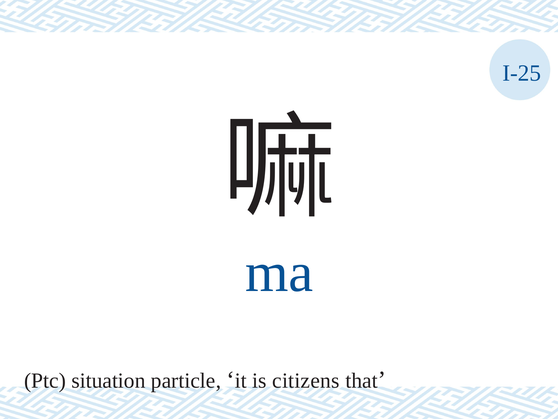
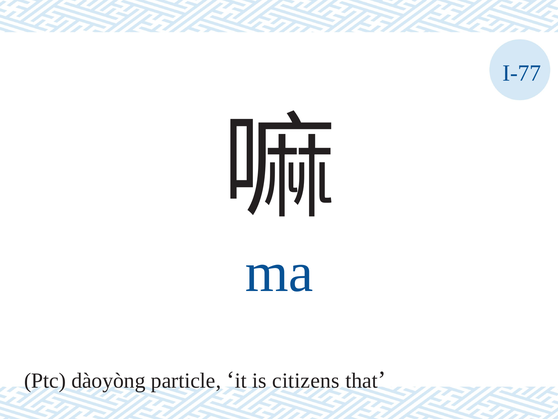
I-25: I-25 -> I-77
situation: situation -> dàoyòng
